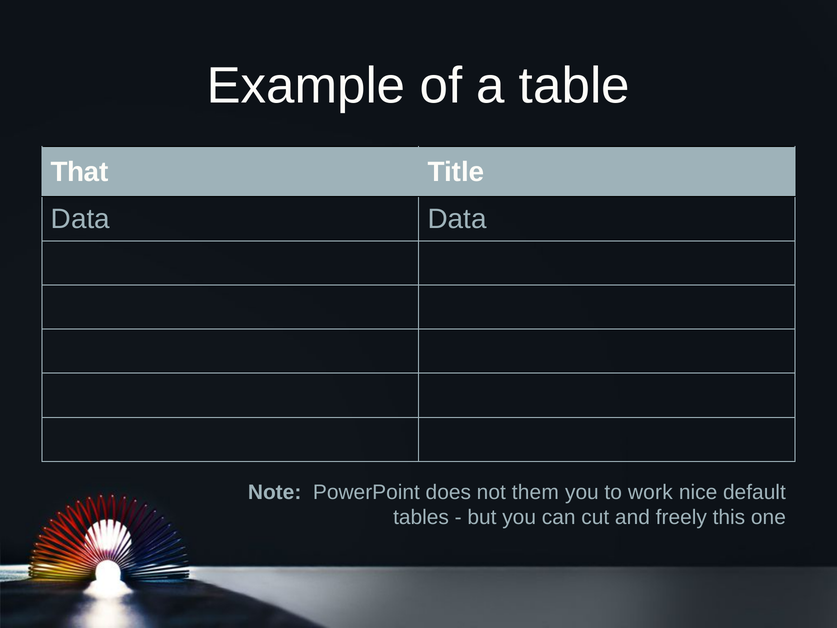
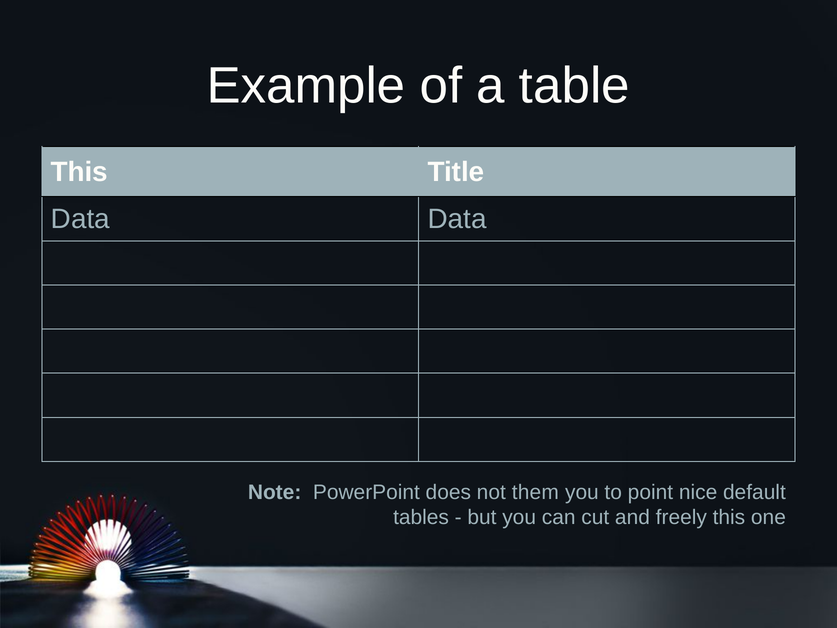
That at (80, 172): That -> This
work: work -> point
